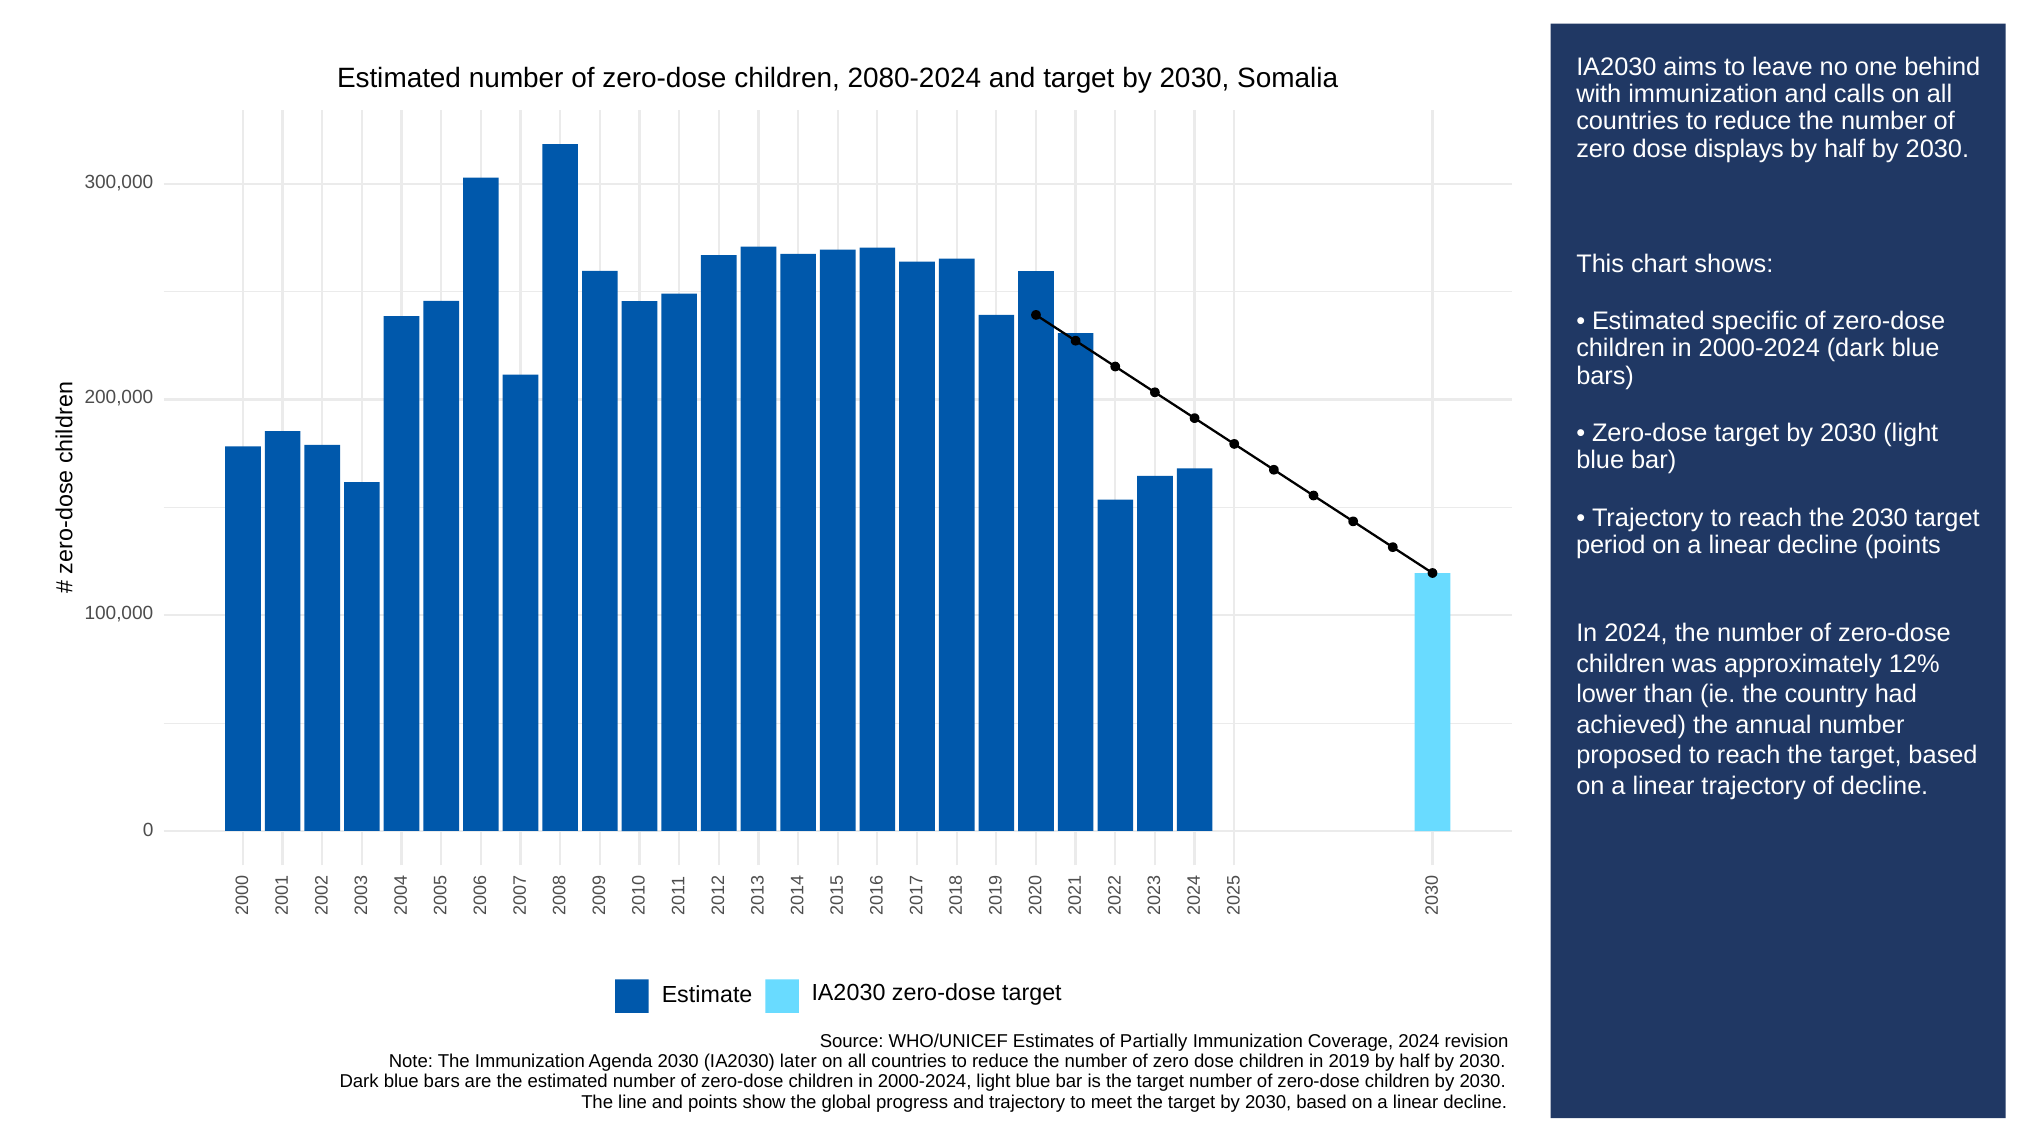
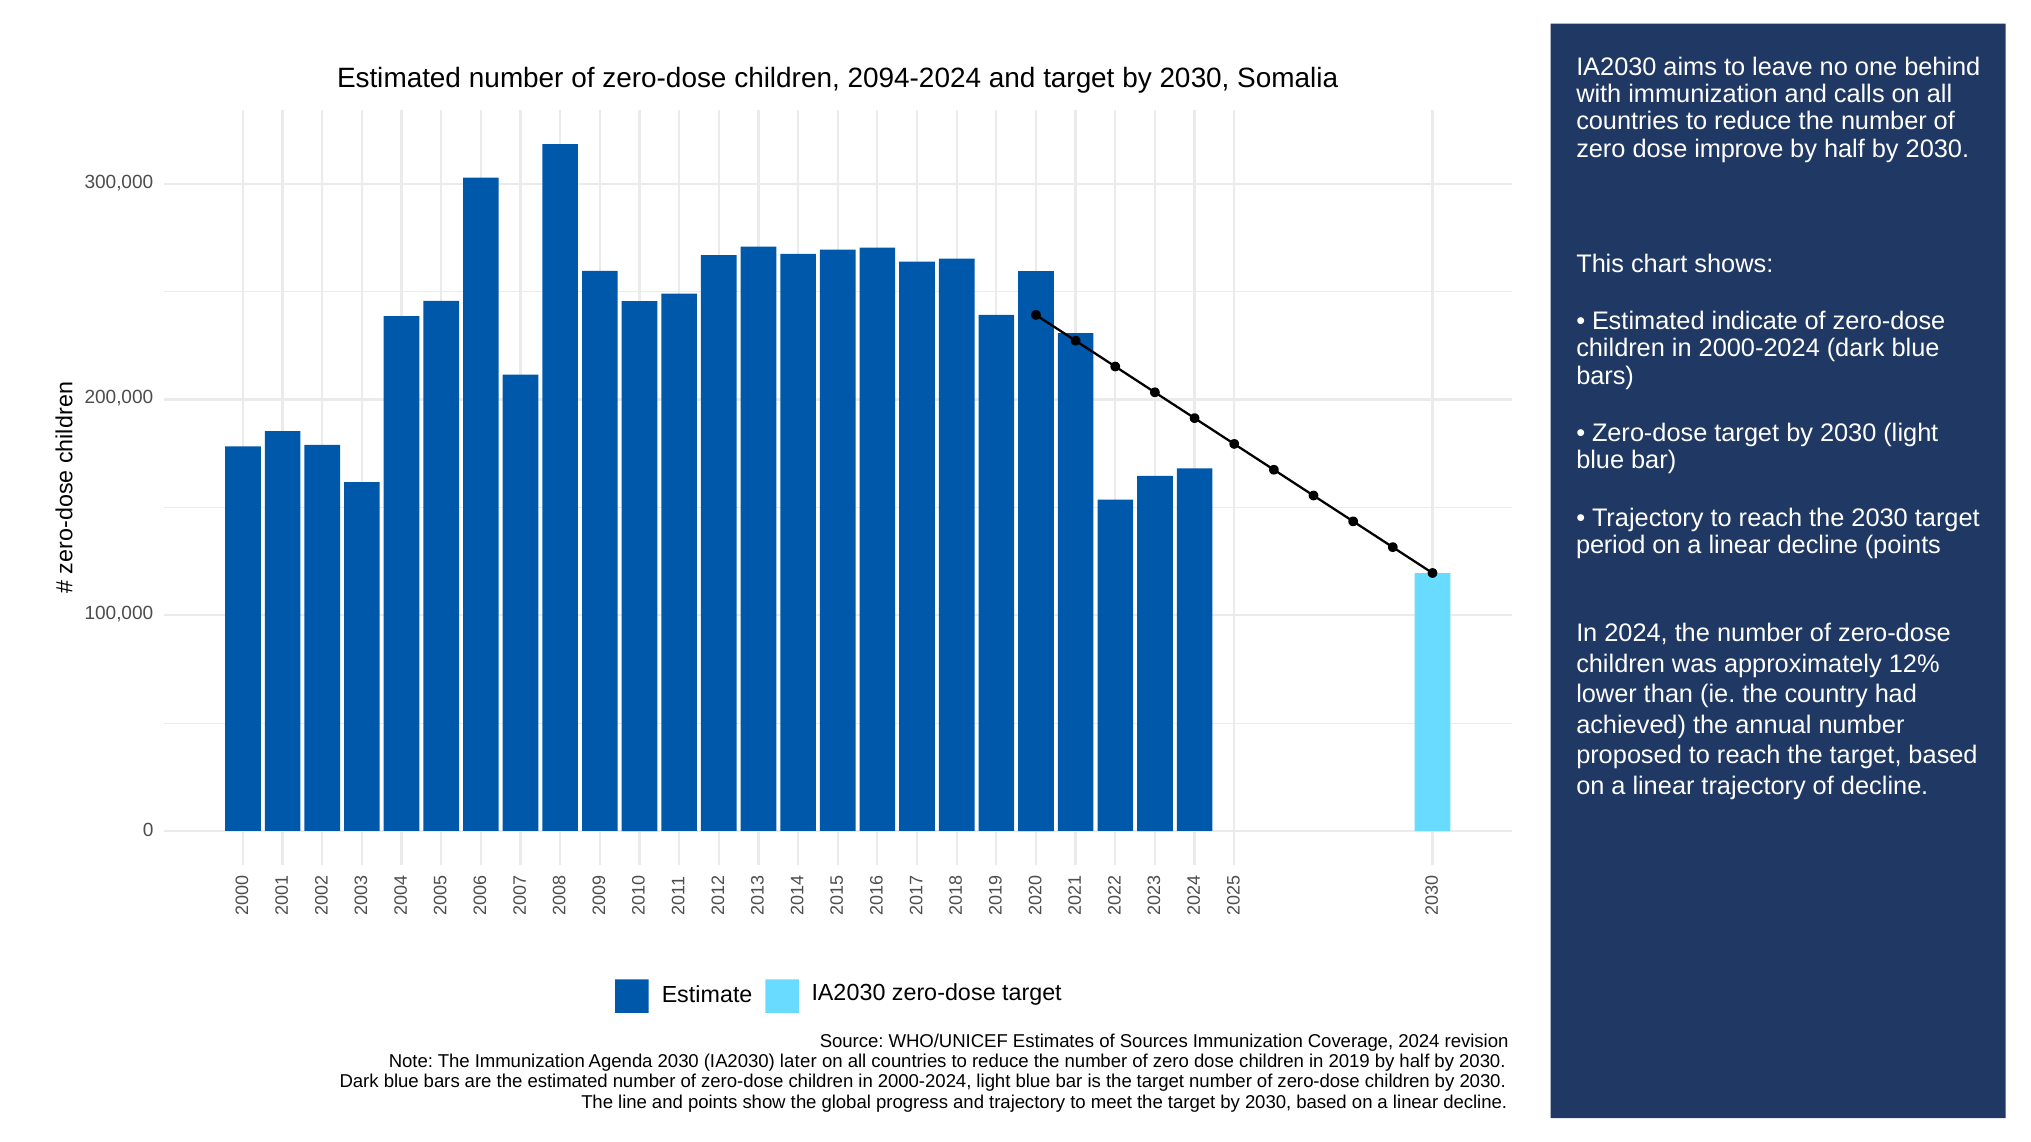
2080-2024: 2080-2024 -> 2094-2024
displays: displays -> improve
specific: specific -> indicate
Partially: Partially -> Sources
